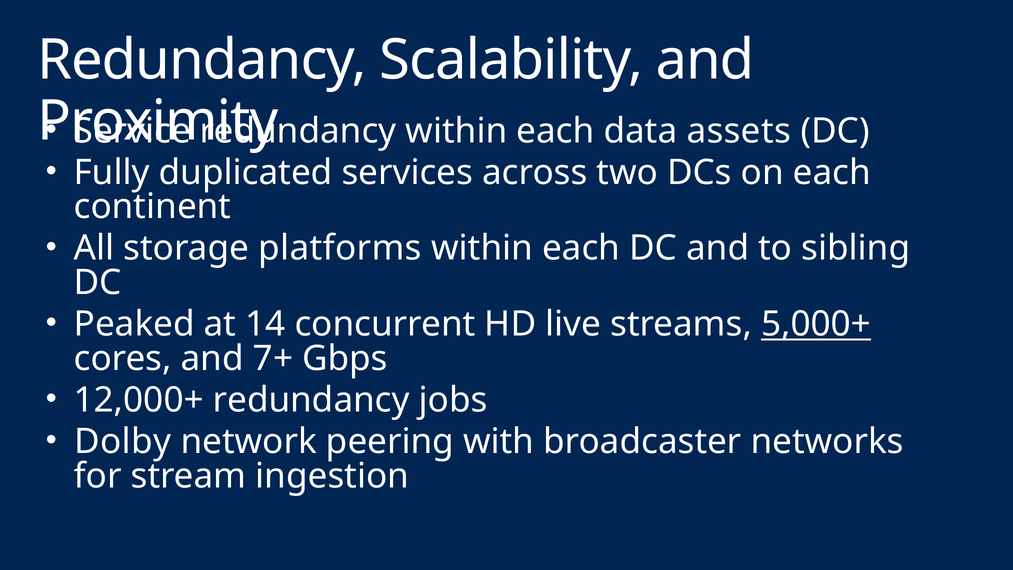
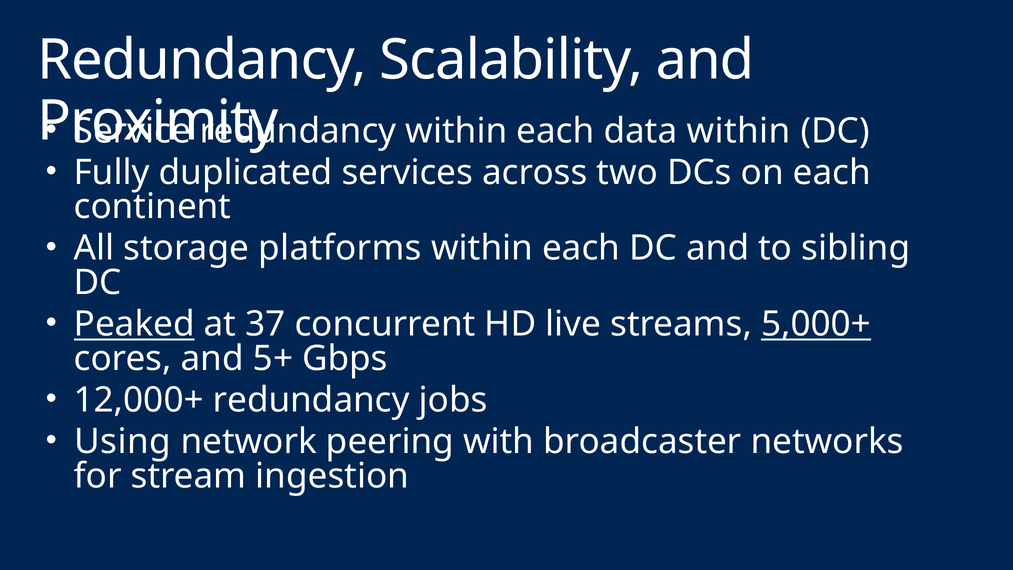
data assets: assets -> within
Peaked underline: none -> present
14: 14 -> 37
7+: 7+ -> 5+
Dolby: Dolby -> Using
